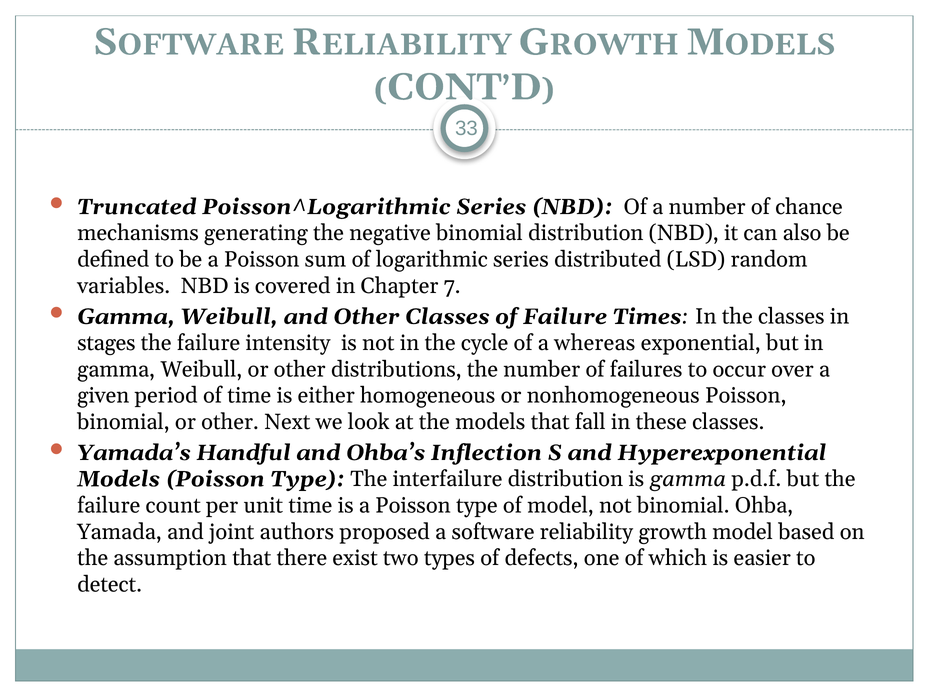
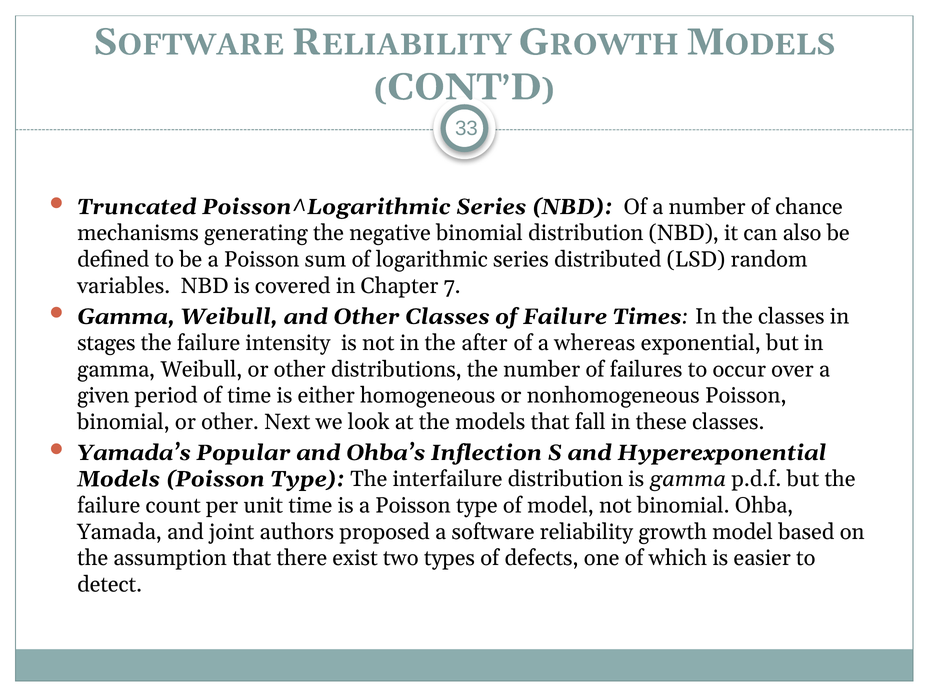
cycle: cycle -> after
Handful: Handful -> Popular
